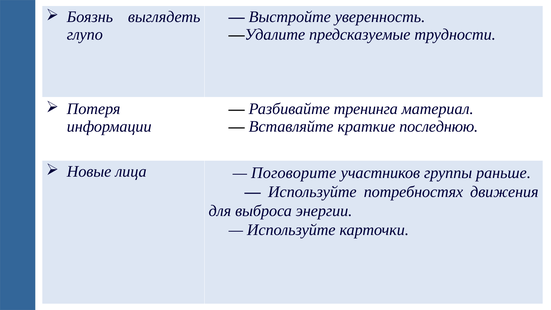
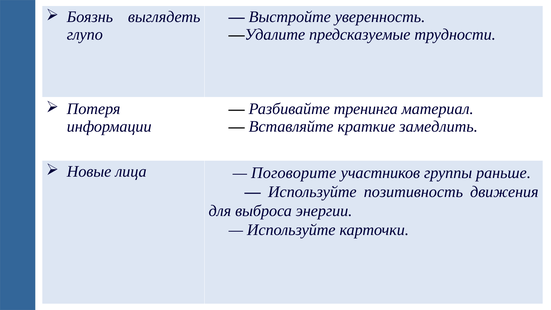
последнюю: последнюю -> замедлить
потребностях: потребностях -> позитивность
